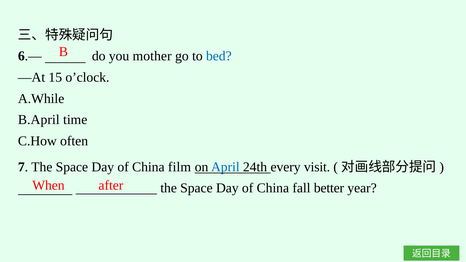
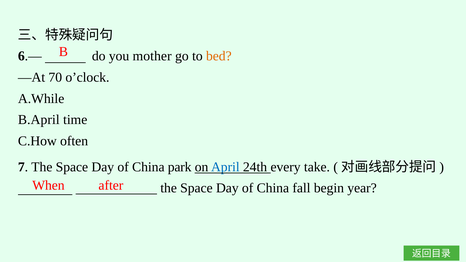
bed colour: blue -> orange
15: 15 -> 70
film: film -> park
visit: visit -> take
better: better -> begin
